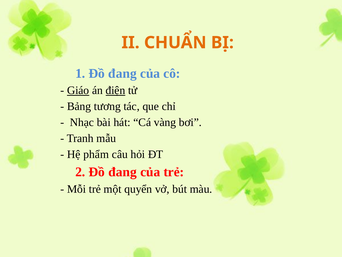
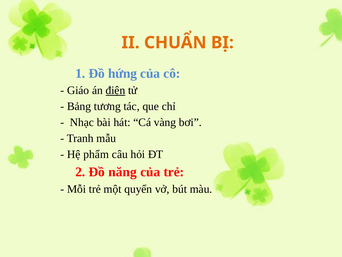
1 Đồ đang: đang -> hứng
Giáo underline: present -> none
2 Đồ đang: đang -> năng
